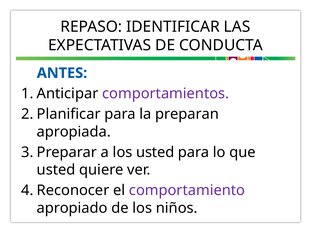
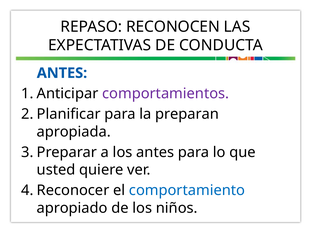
IDENTIFICAR: IDENTIFICAR -> RECONOCEN
los usted: usted -> antes
comportamiento colour: purple -> blue
